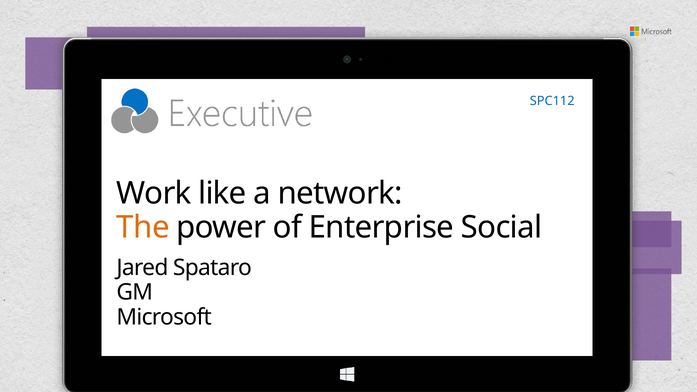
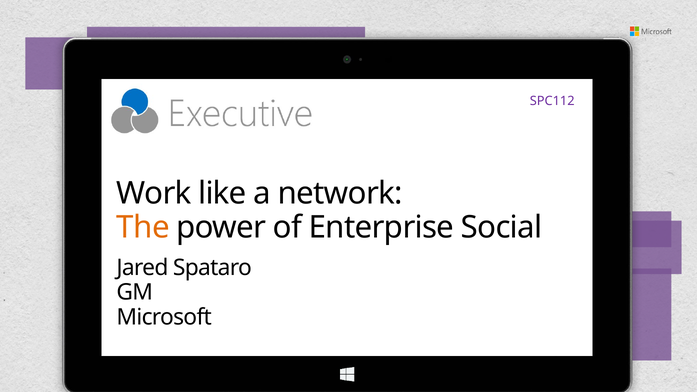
SPC112 colour: blue -> purple
